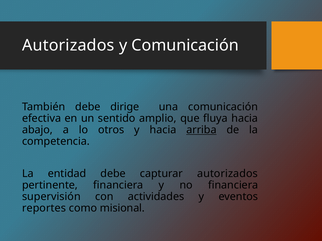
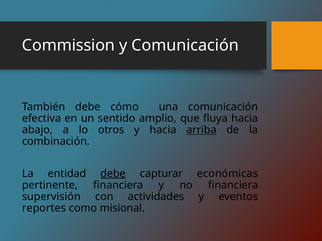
Autorizados at (68, 45): Autorizados -> Commission
dirige: dirige -> cómo
competencia: competencia -> combinación
debe at (113, 174) underline: none -> present
capturar autorizados: autorizados -> económicas
